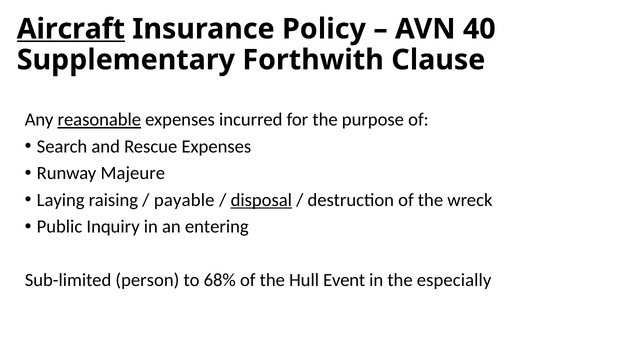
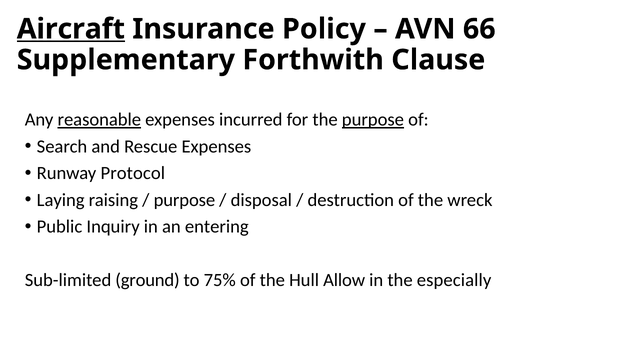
40: 40 -> 66
purpose at (373, 120) underline: none -> present
Majeure: Majeure -> Protocol
payable at (184, 200): payable -> purpose
disposal underline: present -> none
person: person -> ground
68%: 68% -> 75%
Event: Event -> Allow
